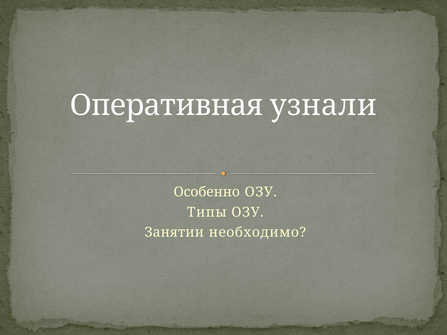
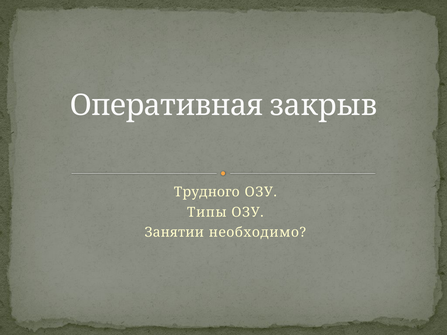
узнали: узнали -> закрыв
Особенно: Особенно -> Трудного
